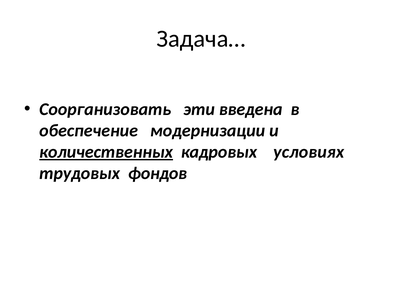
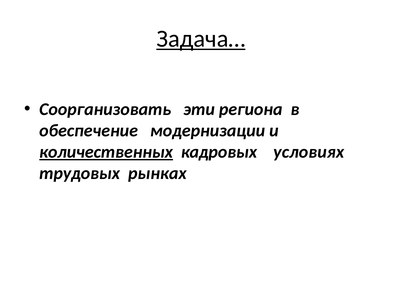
Задача… underline: none -> present
введена: введена -> региона
фондов: фондов -> рынках
